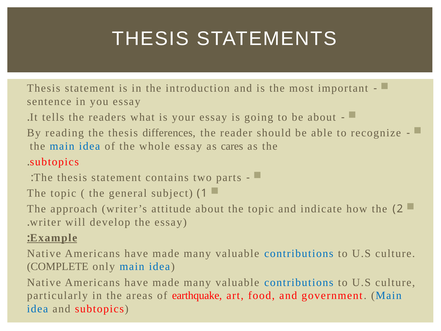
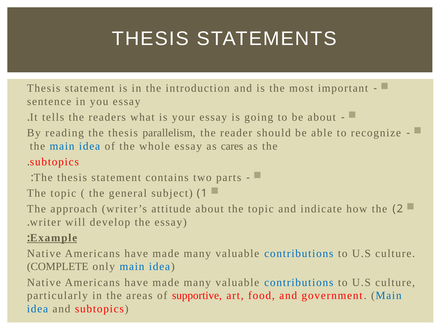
differences: differences -> parallelism
earthquake: earthquake -> supportive
